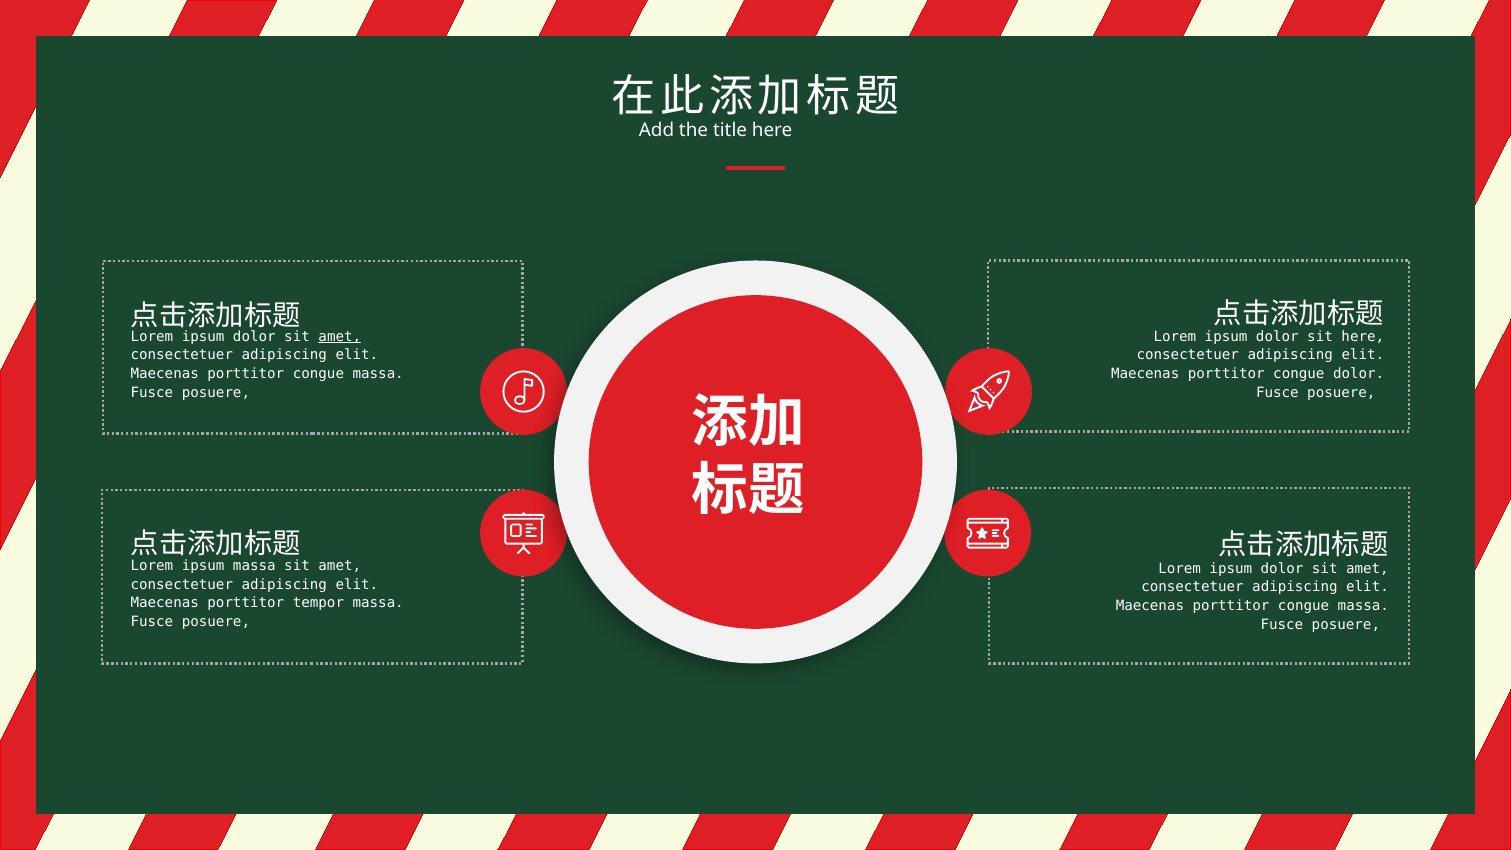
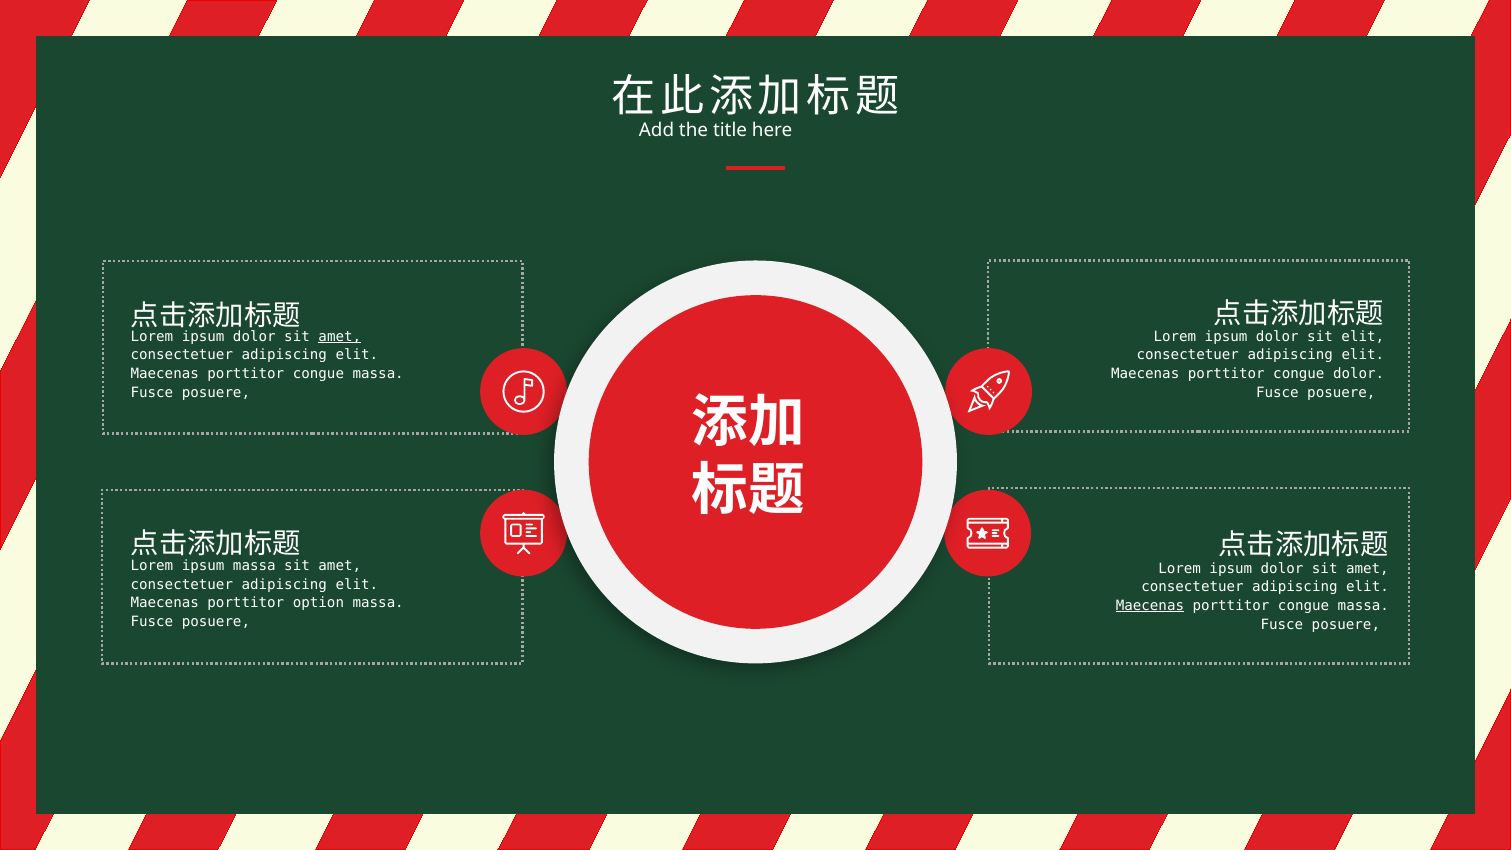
sit here: here -> elit
tempor: tempor -> option
Maecenas at (1150, 606) underline: none -> present
